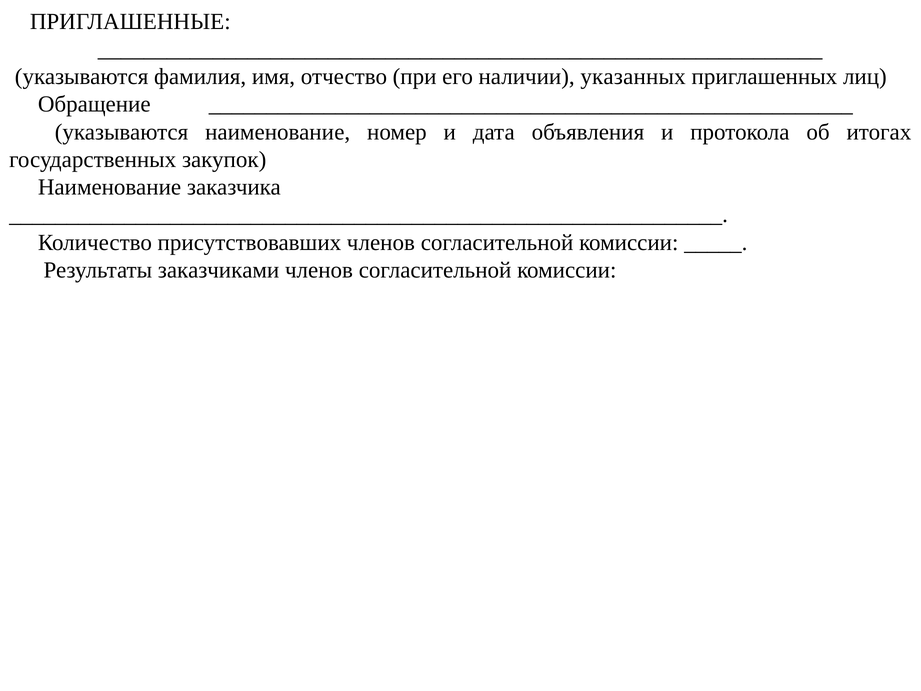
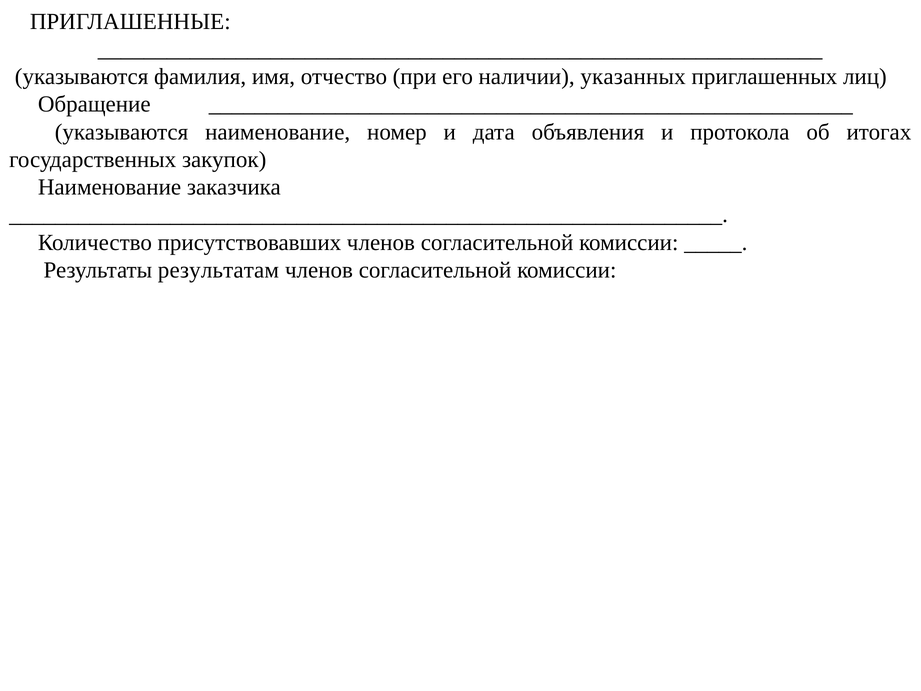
заказчиками: заказчиками -> результатам
